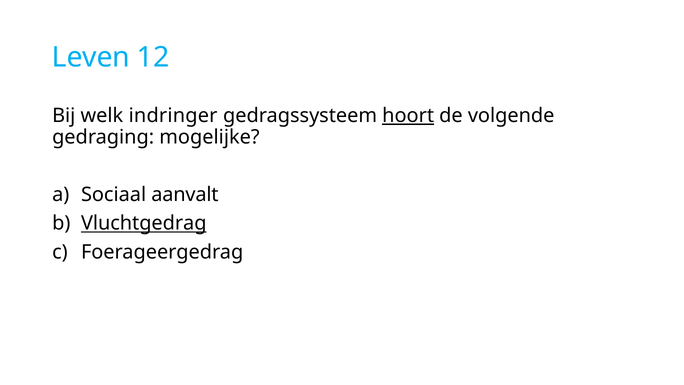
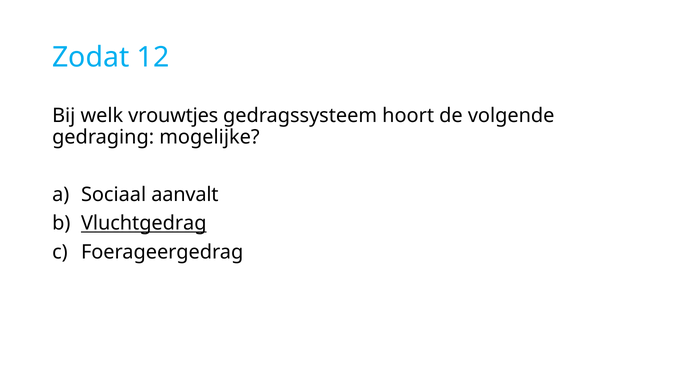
Leven: Leven -> Zodat
indringer: indringer -> vrouwtjes
hoort underline: present -> none
